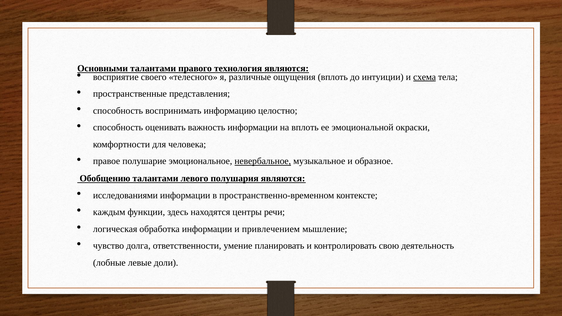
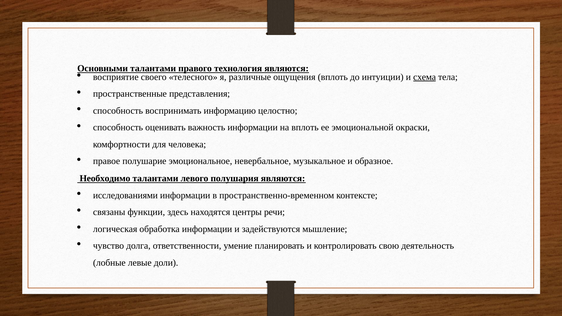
невербальное underline: present -> none
Обобщению: Обобщению -> Необходимо
каждым: каждым -> связаны
привлечением: привлечением -> задействуются
